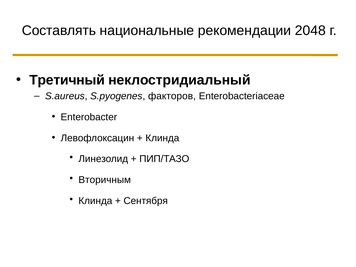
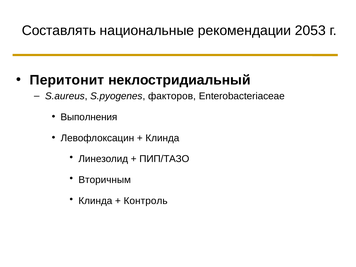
2048: 2048 -> 2053
Третичный: Третичный -> Перитонит
Enterobacter: Enterobacter -> Выполнения
Сентября: Сентября -> Контроль
